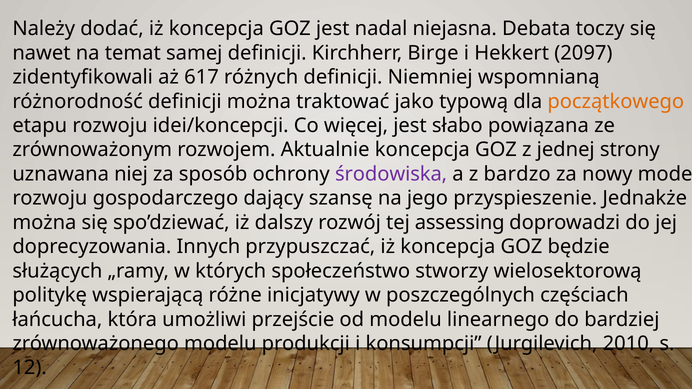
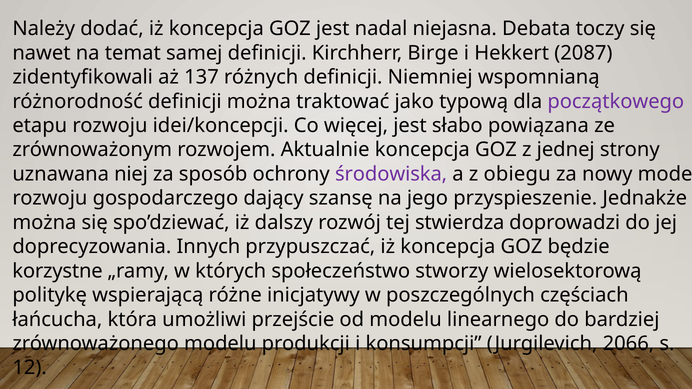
2097: 2097 -> 2087
617: 617 -> 137
początkowego colour: orange -> purple
bardzo: bardzo -> obiegu
assessing: assessing -> stwierdza
służących: służących -> korzystne
2010: 2010 -> 2066
